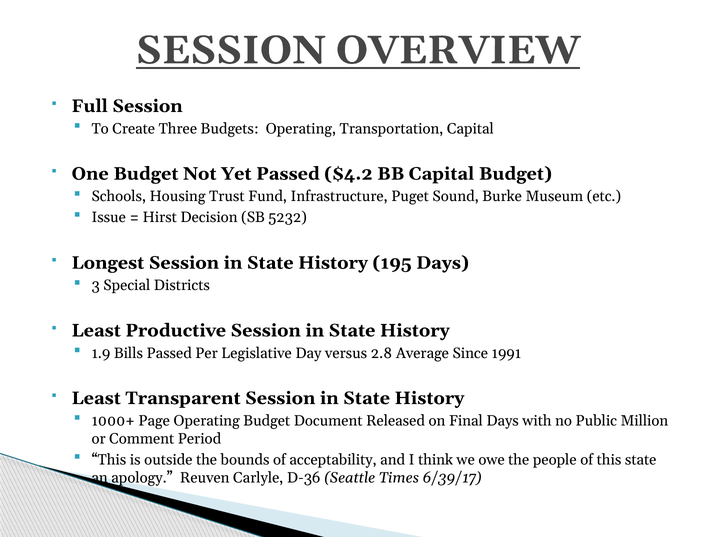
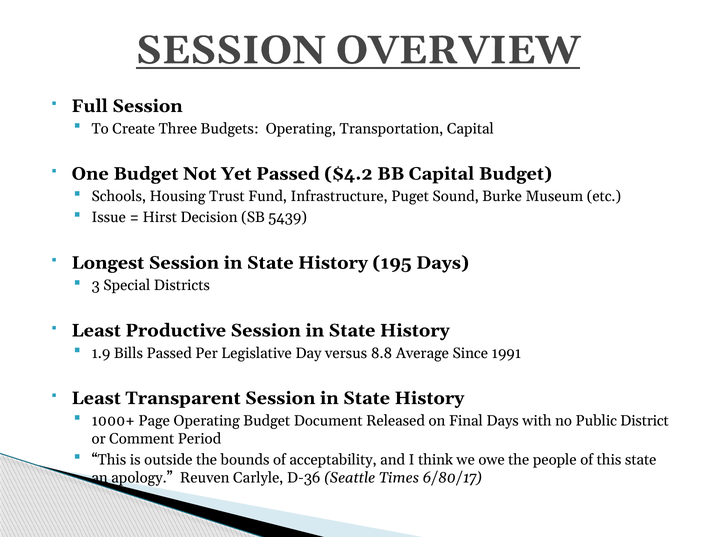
5232: 5232 -> 5439
2.8: 2.8 -> 8.8
Million: Million -> District
6/39/17: 6/39/17 -> 6/80/17
